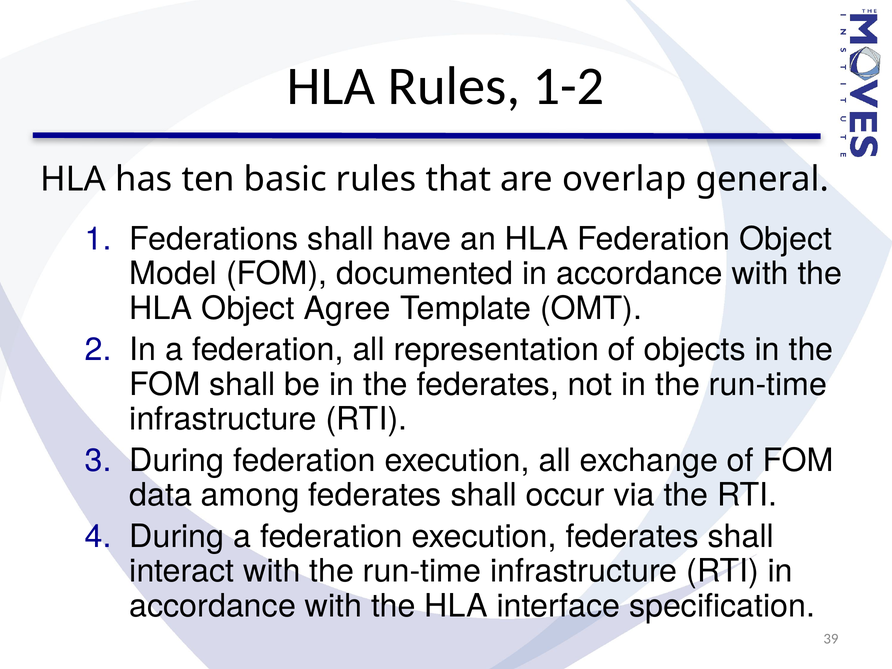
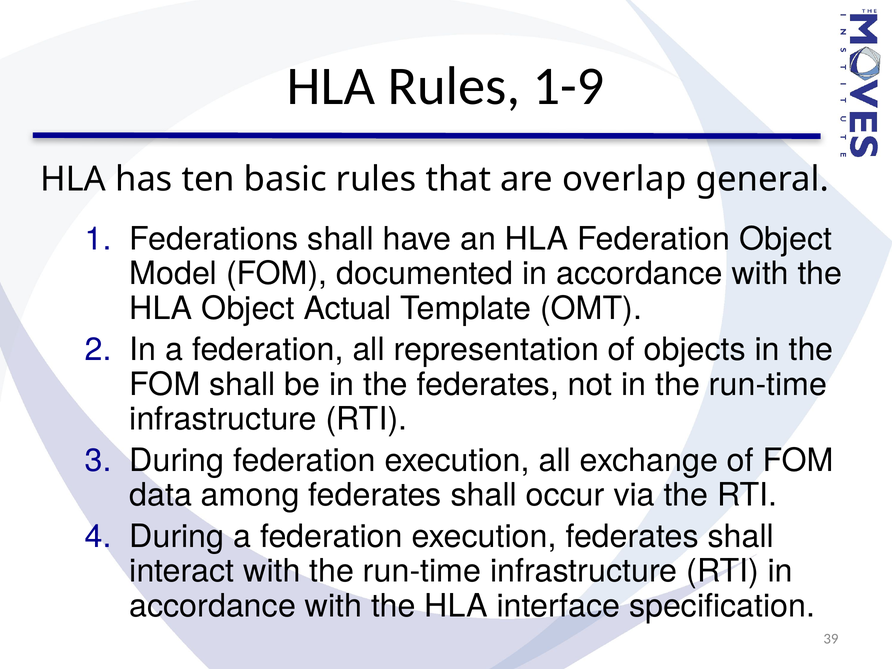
1-2: 1-2 -> 1-9
Agree: Agree -> Actual
